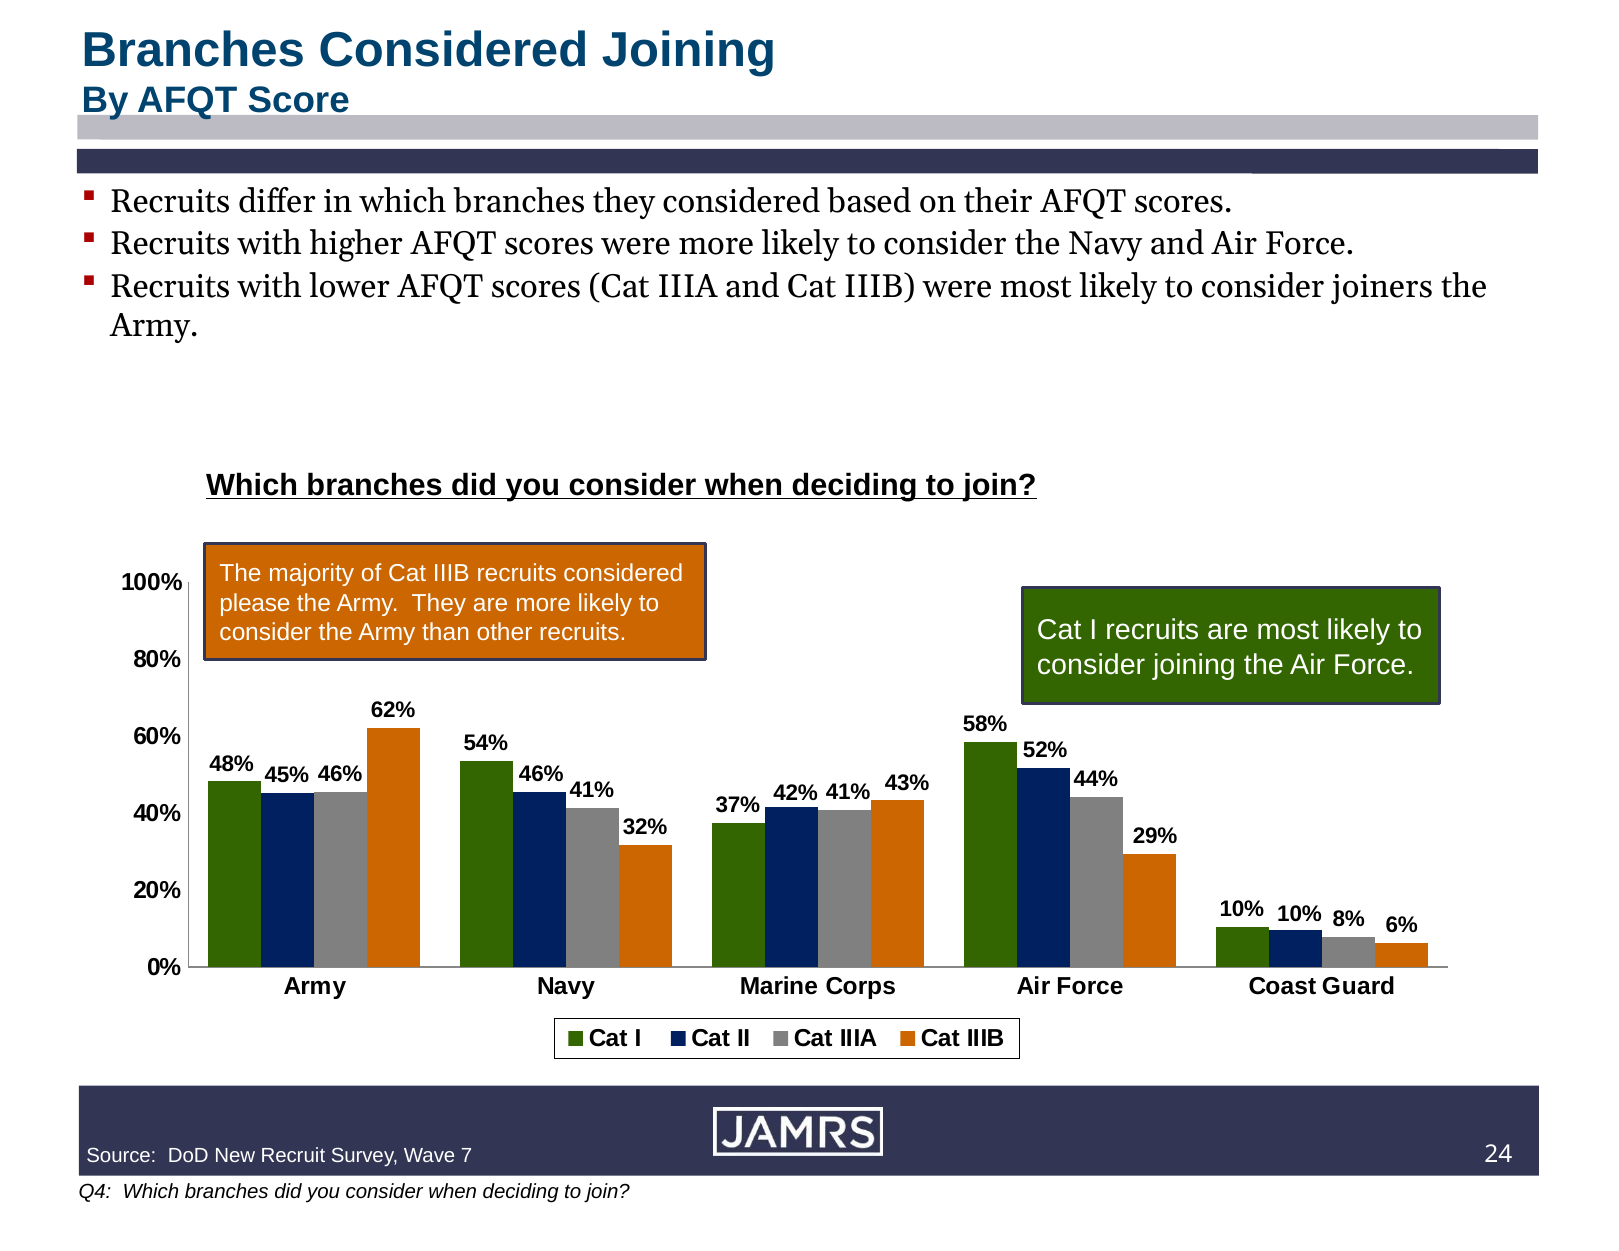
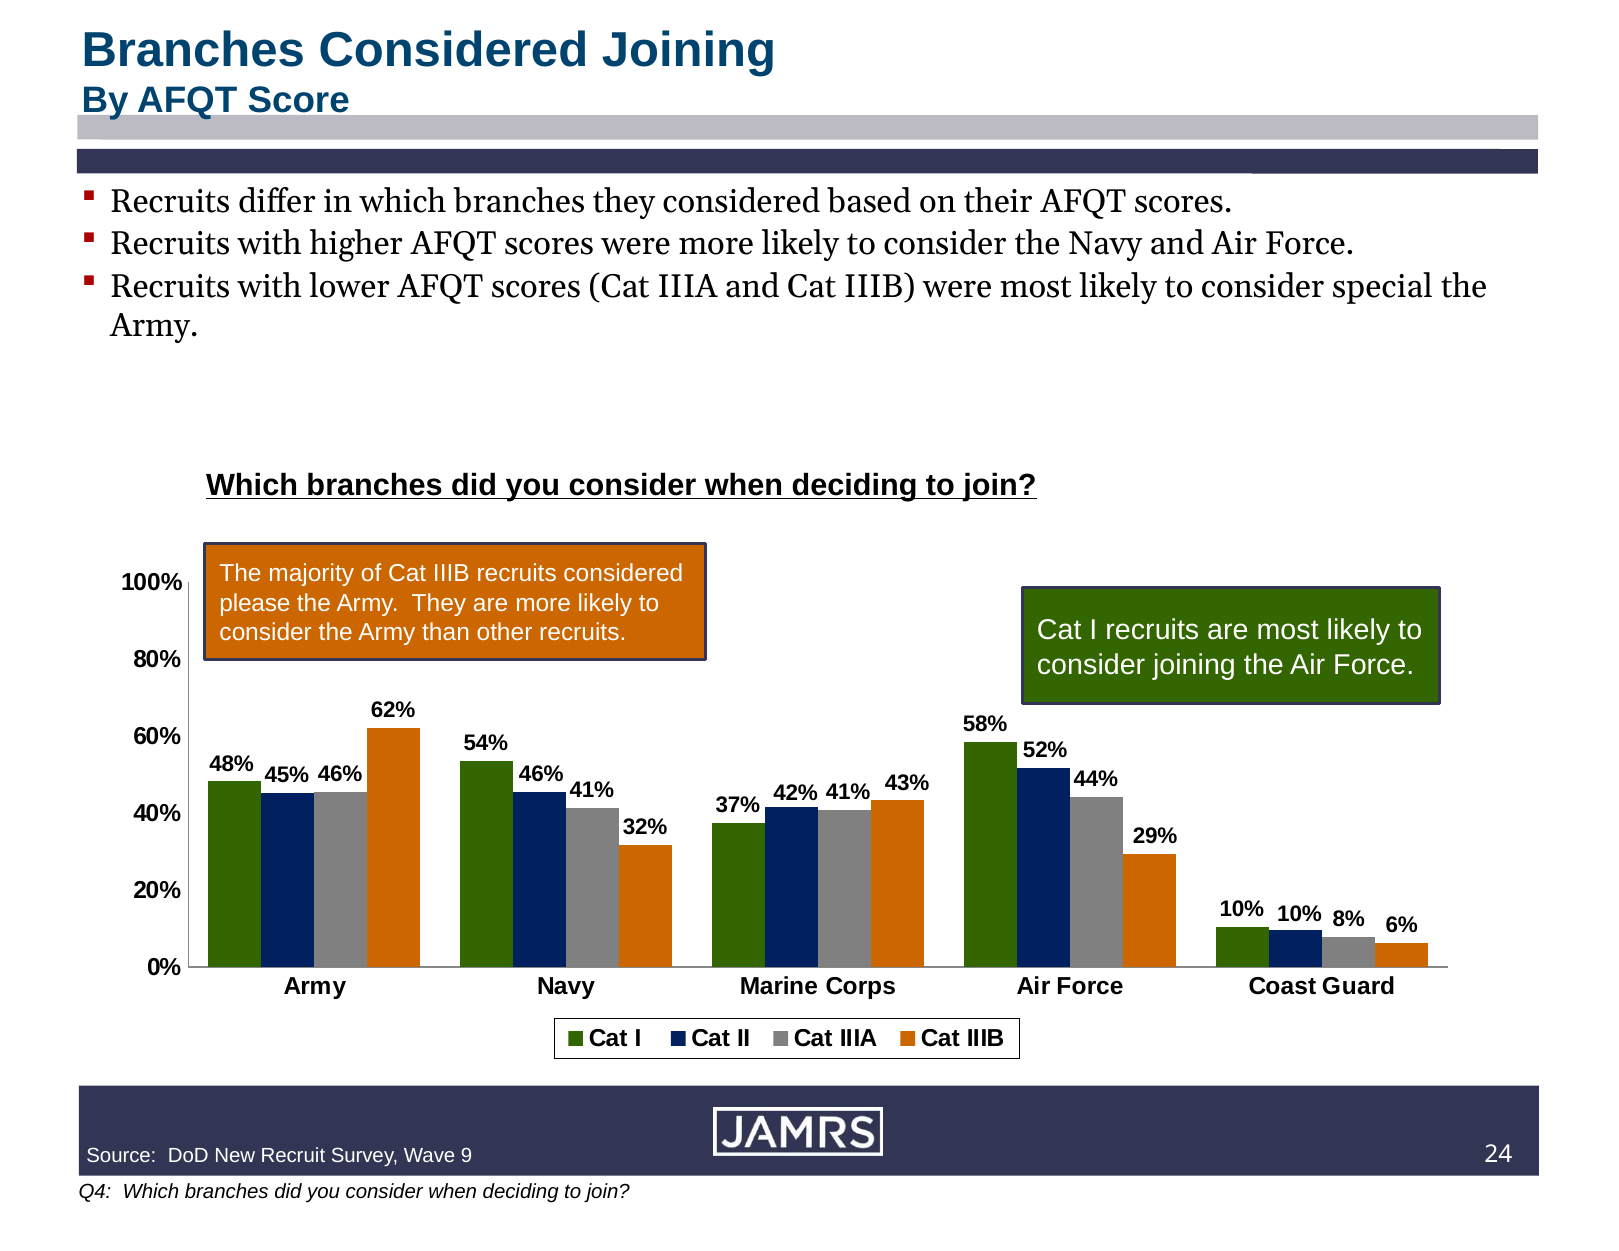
joiners: joiners -> special
7: 7 -> 9
